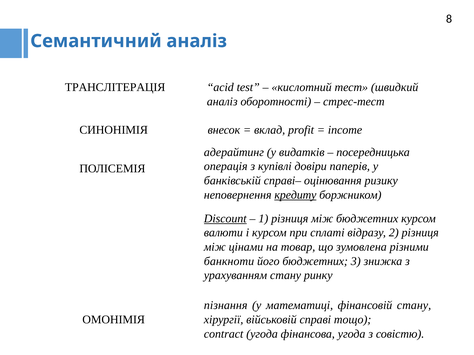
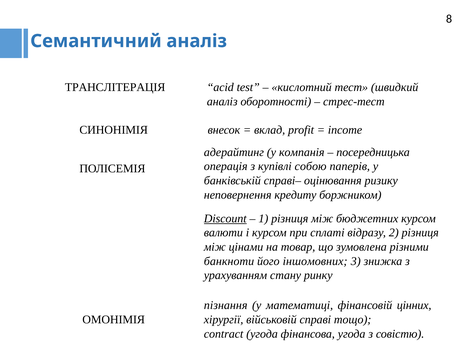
видатків: видатків -> компанія
довіри: довіри -> собою
кредиту underline: present -> none
його бюджетних: бюджетних -> іншомовних
фінансовій стану: стану -> цінних
